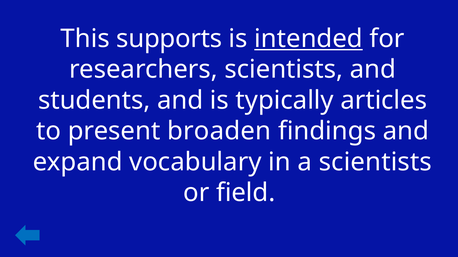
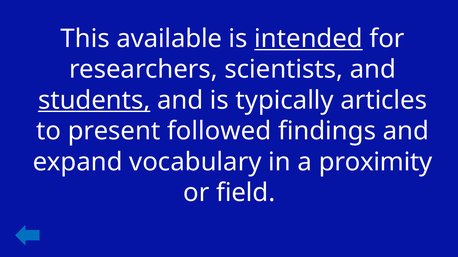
supports: supports -> available
students underline: none -> present
broaden: broaden -> followed
a scientists: scientists -> proximity
